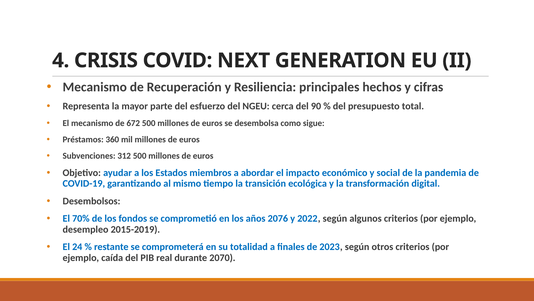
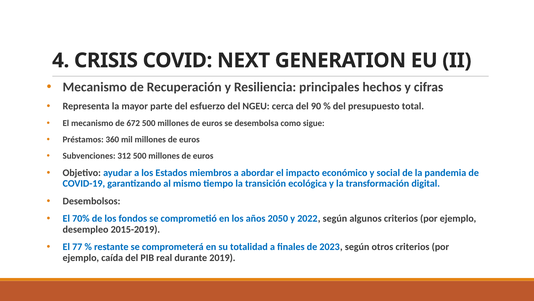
2076: 2076 -> 2050
24: 24 -> 77
2070: 2070 -> 2019
